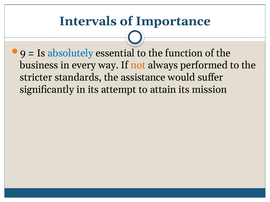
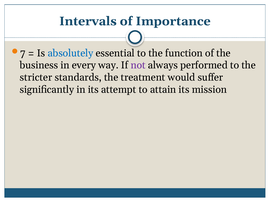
9: 9 -> 7
not colour: orange -> purple
assistance: assistance -> treatment
